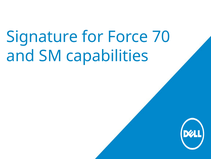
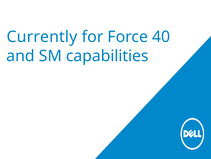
Signature: Signature -> Currently
70: 70 -> 40
